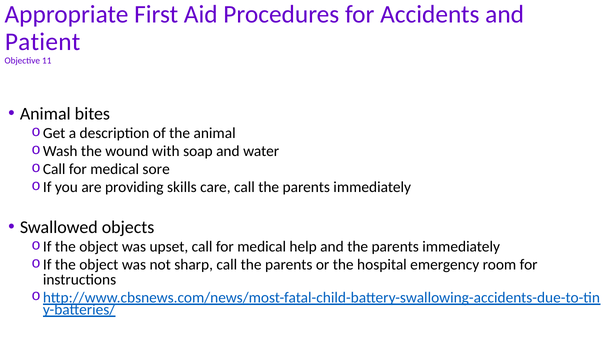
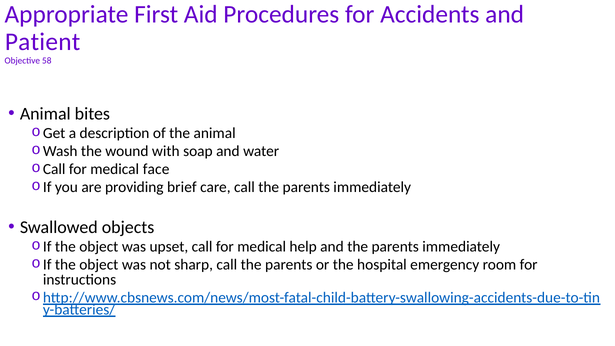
11: 11 -> 58
sore: sore -> face
skills: skills -> brief
